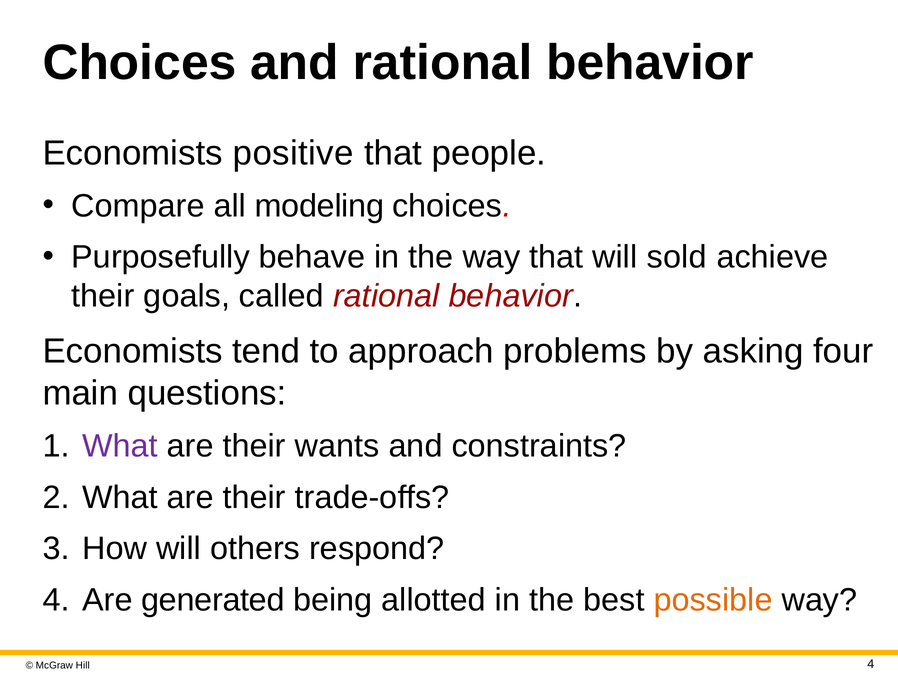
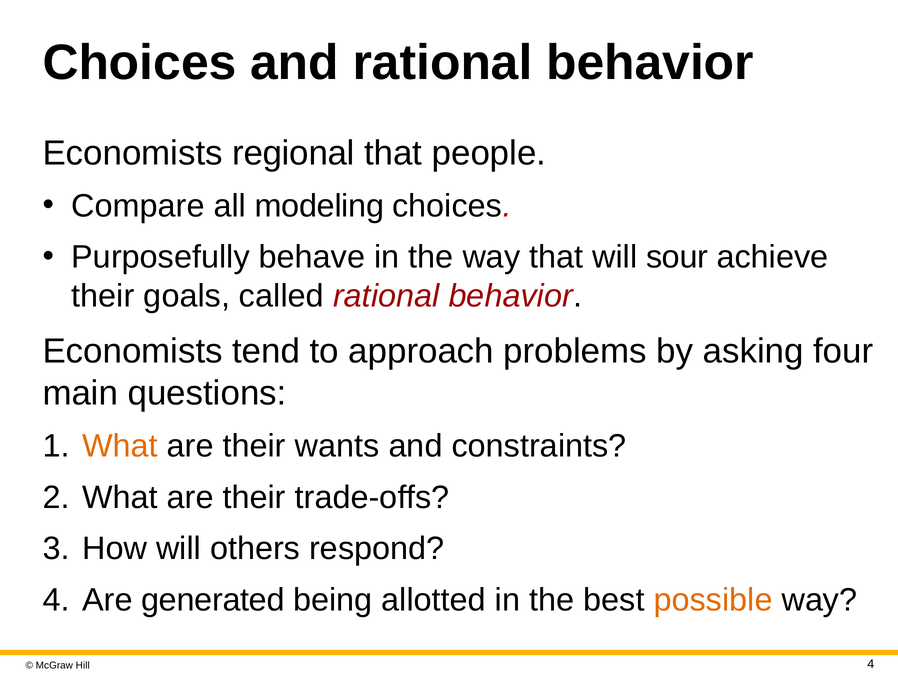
positive: positive -> regional
sold: sold -> sour
What at (120, 446) colour: purple -> orange
